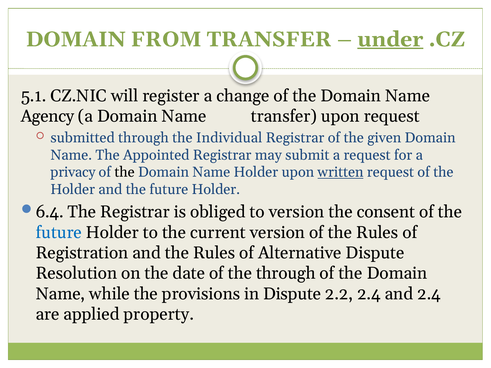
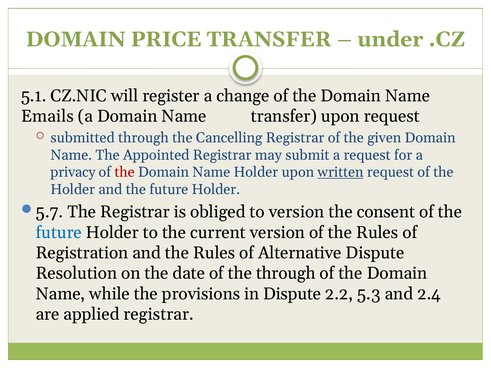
FROM: FROM -> PRICE
under underline: present -> none
Agency: Agency -> Emails
Individual: Individual -> Cancelling
the at (125, 172) colour: black -> red
6.4: 6.4 -> 5.7
2.2 2.4: 2.4 -> 5.3
applied property: property -> registrar
